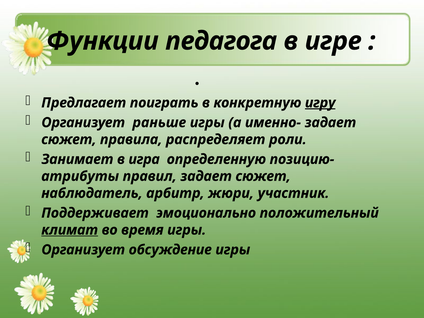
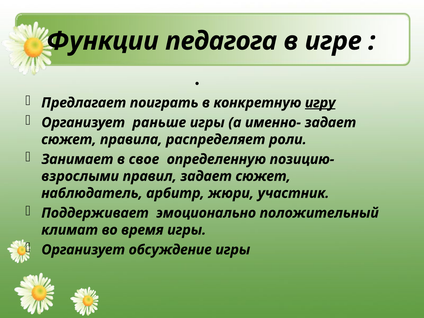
игра: игра -> свое
атрибуты: атрибуты -> взрослыми
климат underline: present -> none
